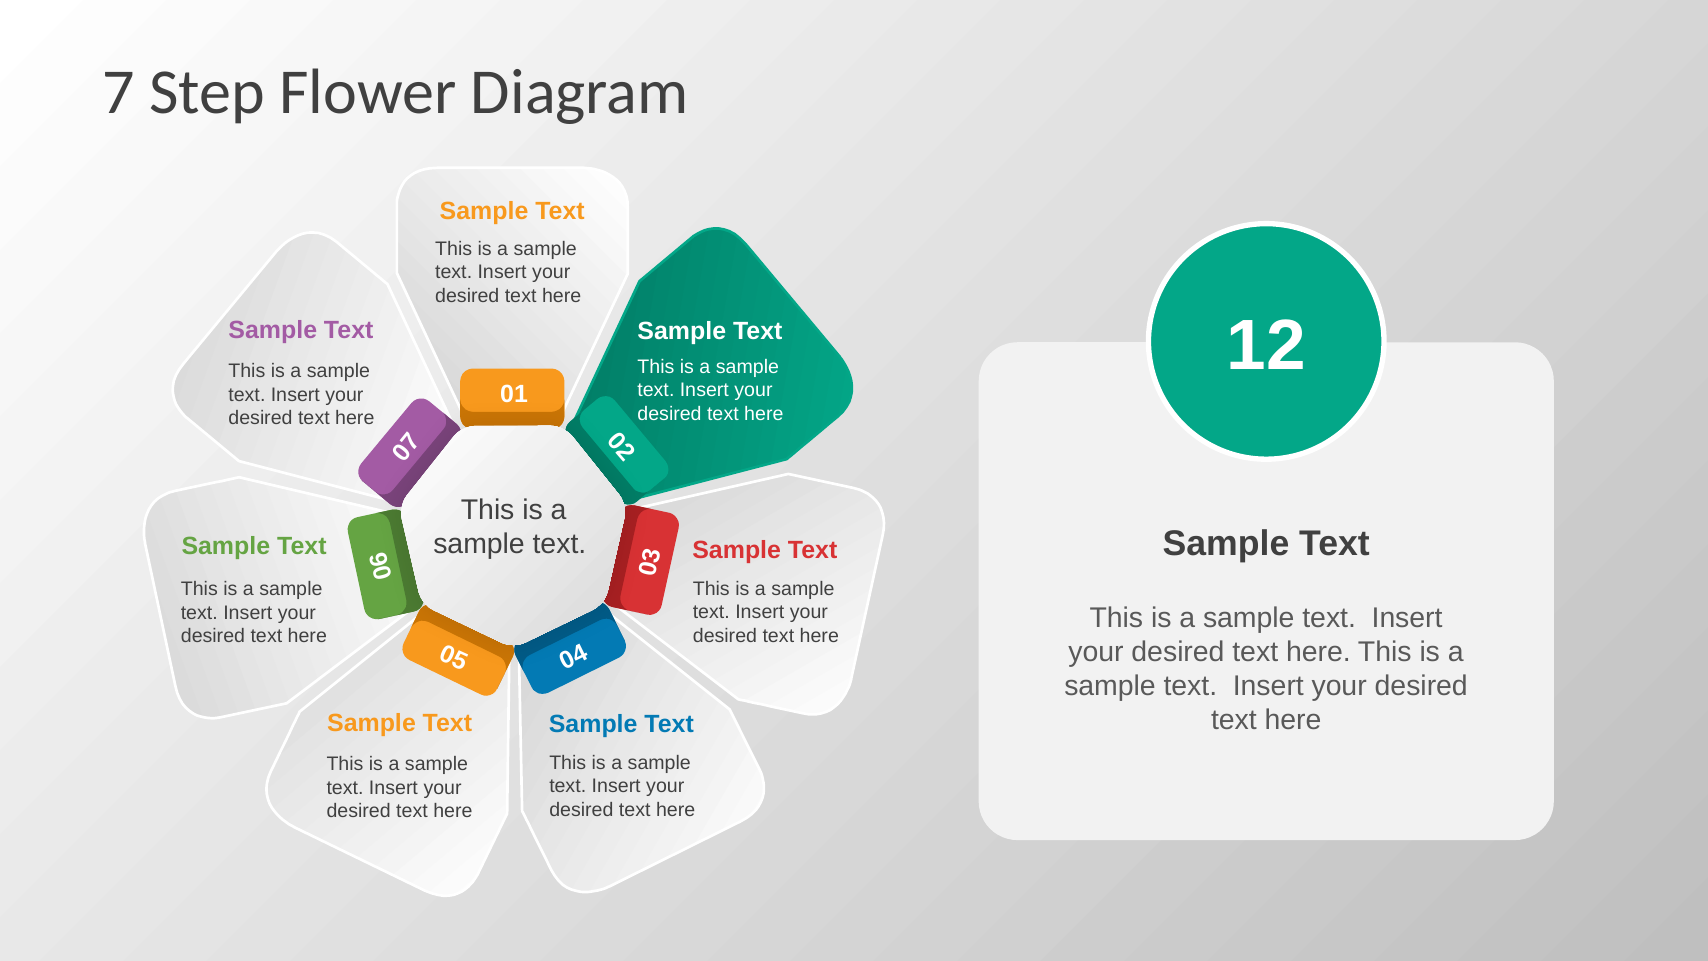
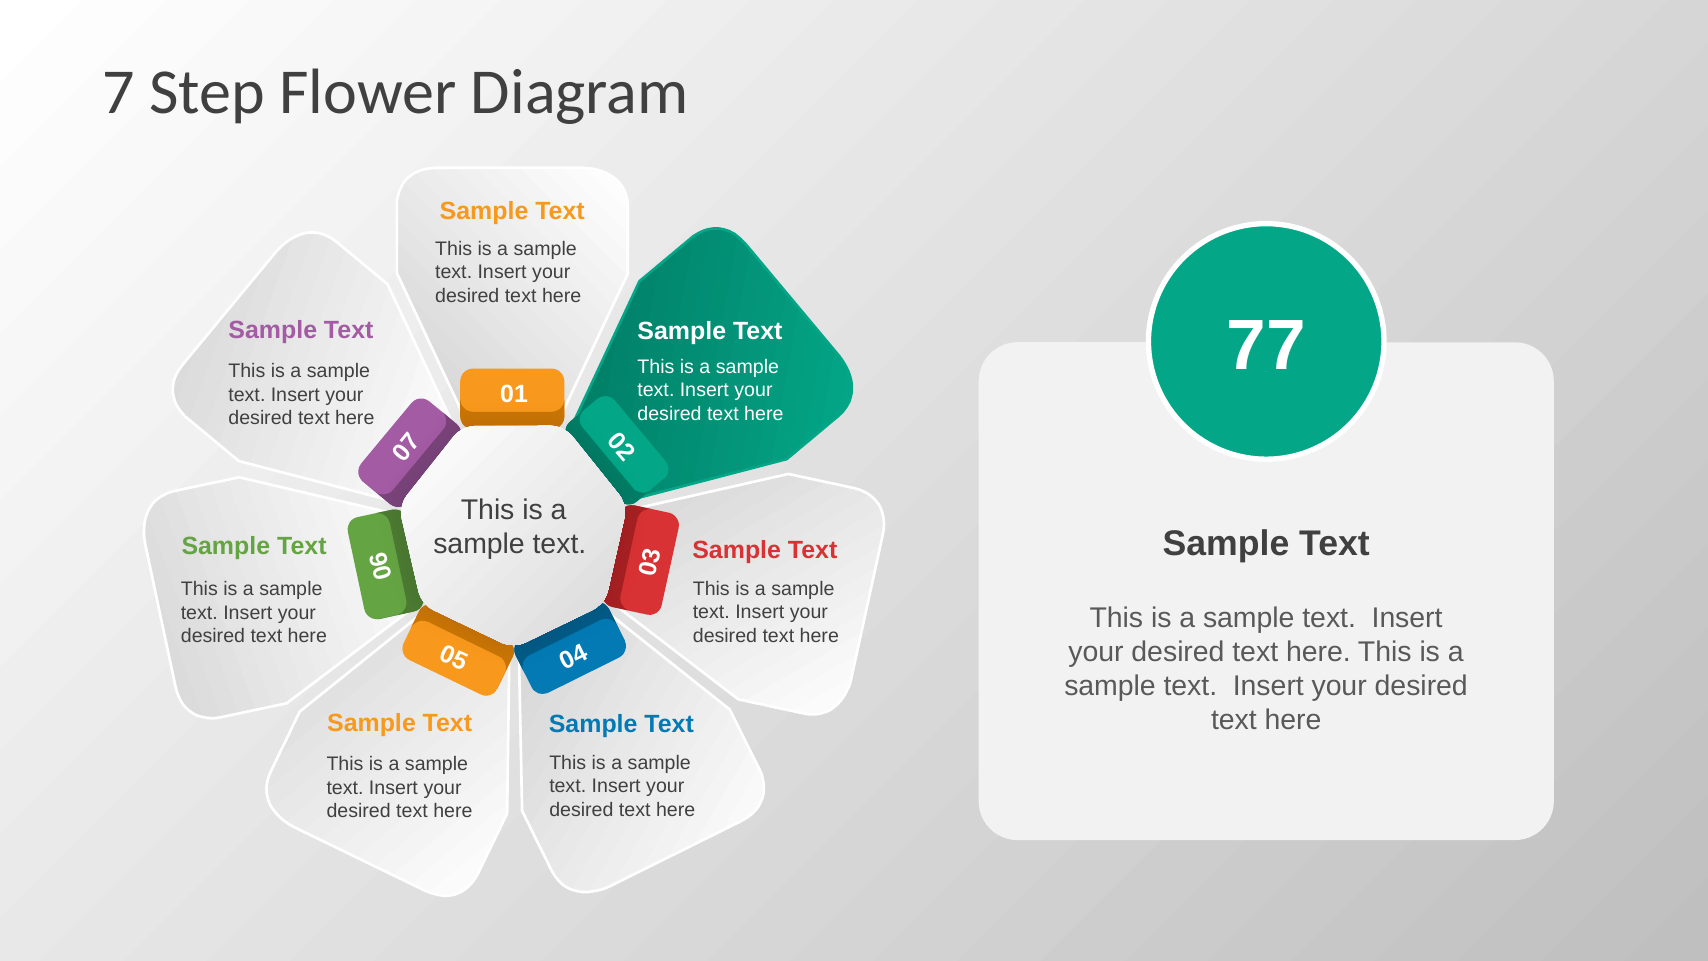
12: 12 -> 77
